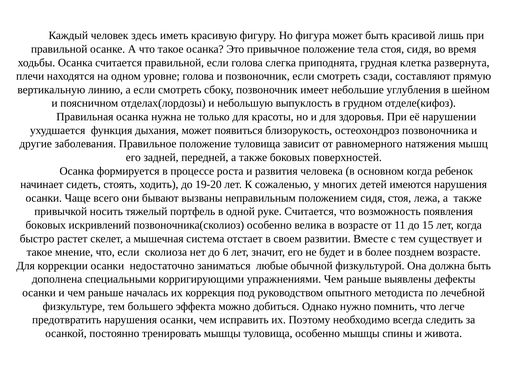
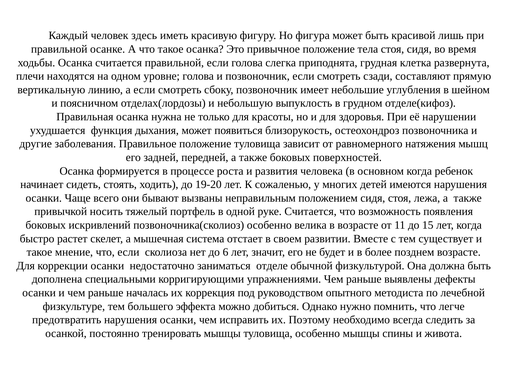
любые: любые -> отделе
